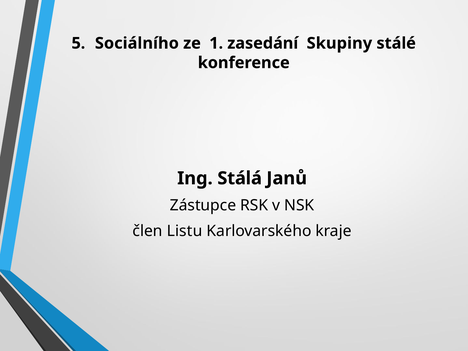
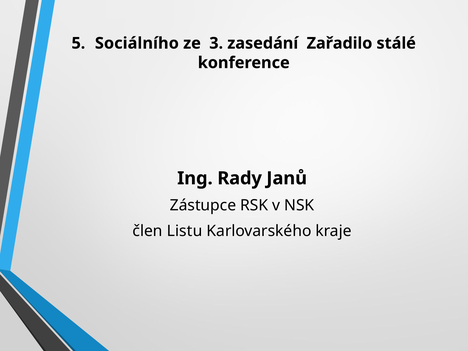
1: 1 -> 3
Skupiny: Skupiny -> Zařadilo
Stálá: Stálá -> Rady
